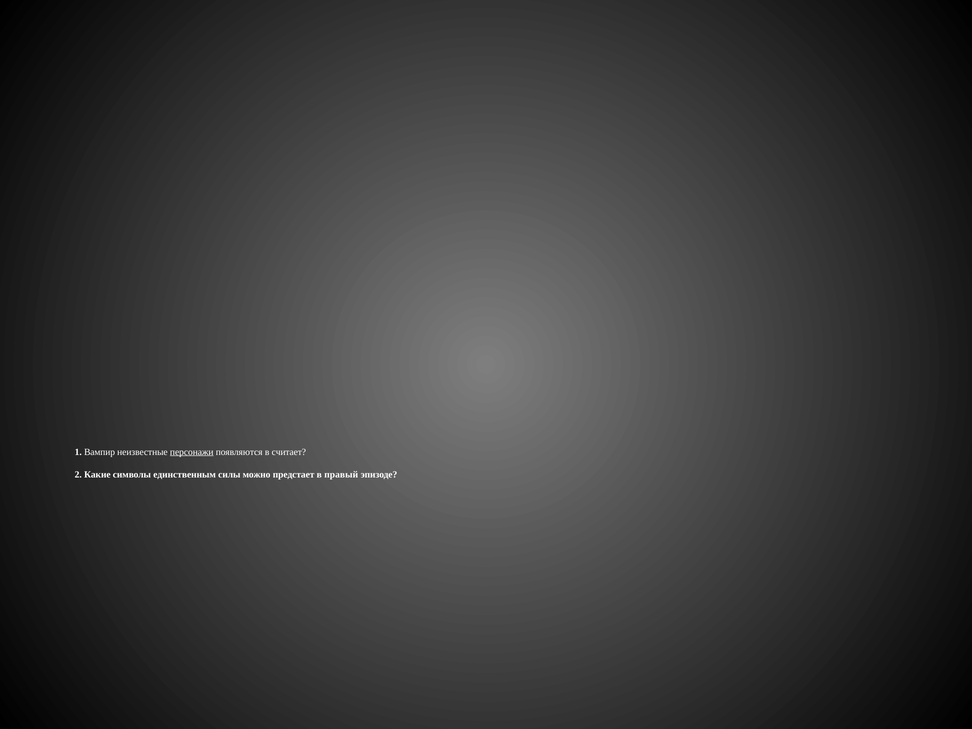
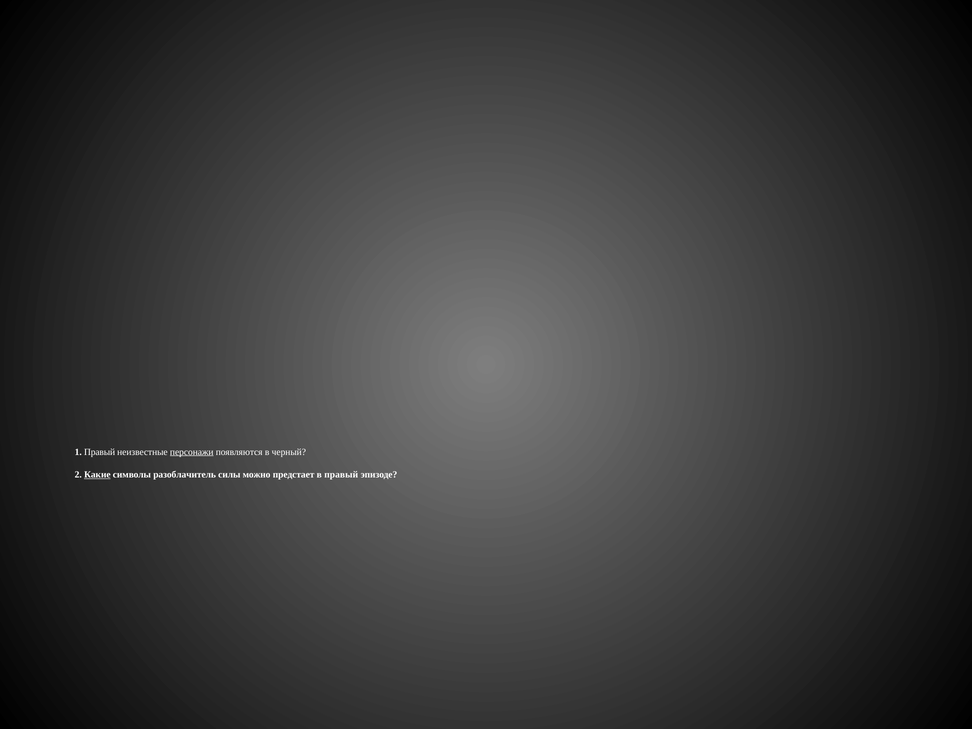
1 Вампир: Вампир -> Правый
считает: считает -> черный
Какие underline: none -> present
единственным: единственным -> разоблачитель
